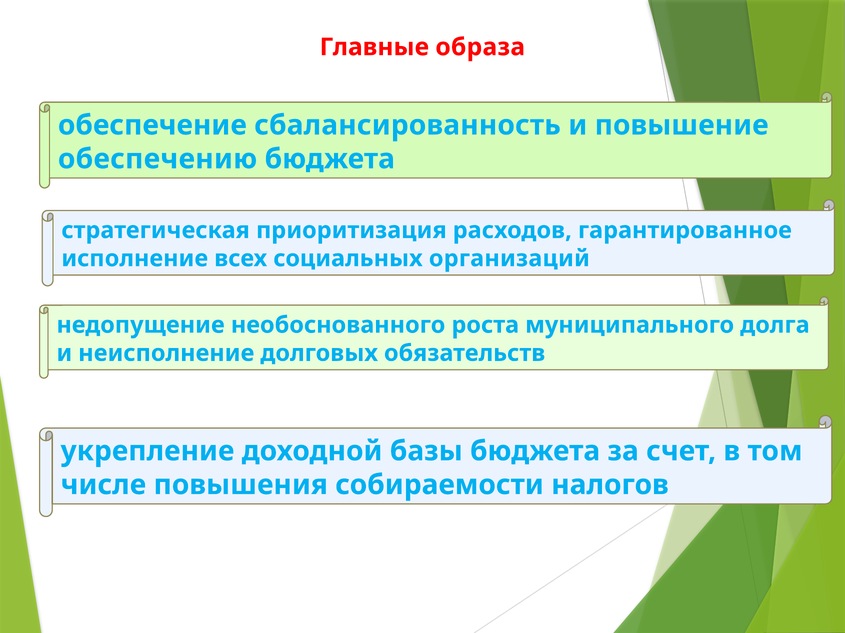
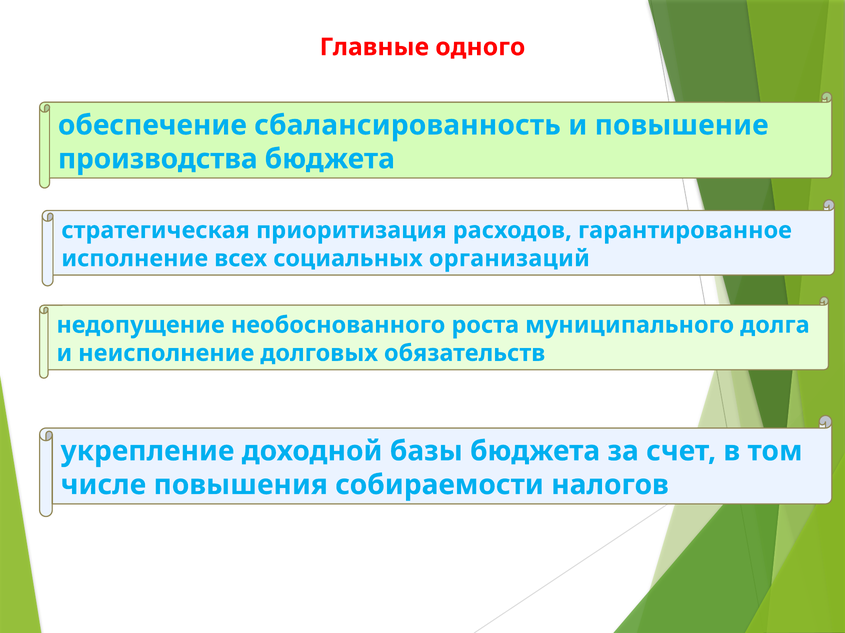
образа: образа -> одного
обеспечению: обеспечению -> производства
